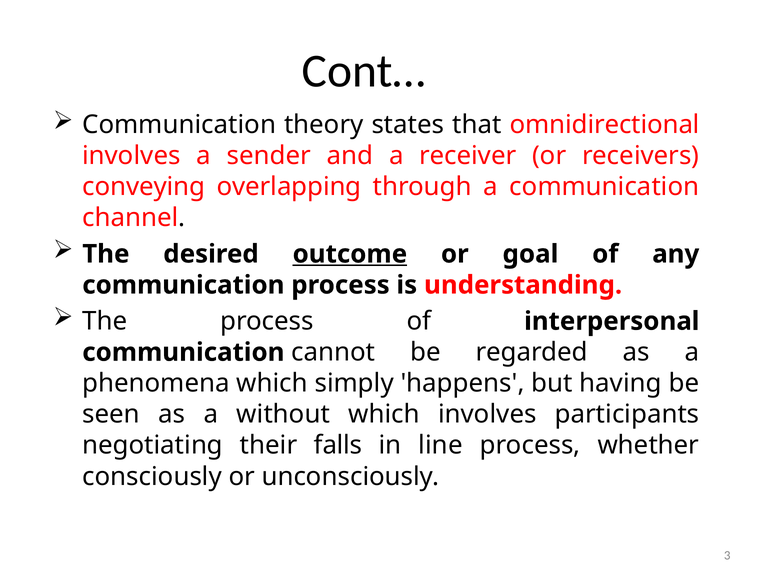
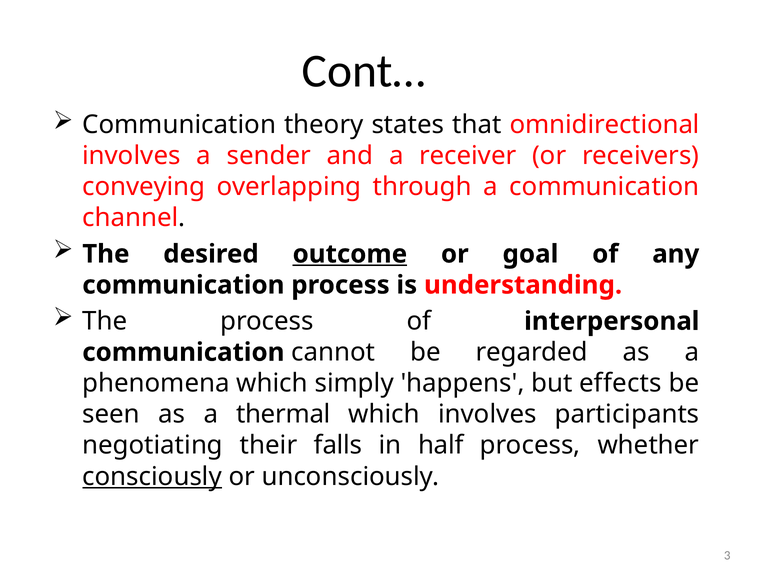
having: having -> effects
without: without -> thermal
line: line -> half
consciously underline: none -> present
